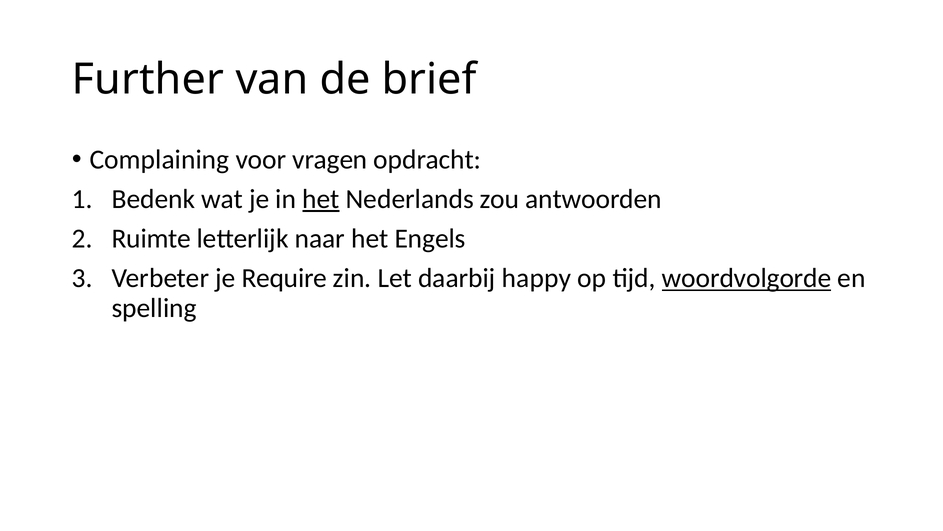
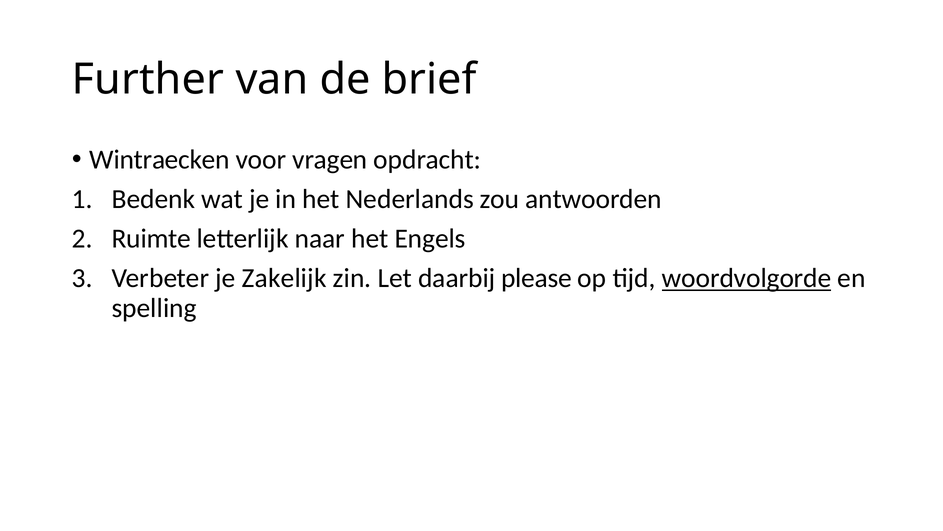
Complaining: Complaining -> Wintraecken
het at (321, 199) underline: present -> none
Require: Require -> Zakelijk
happy: happy -> please
